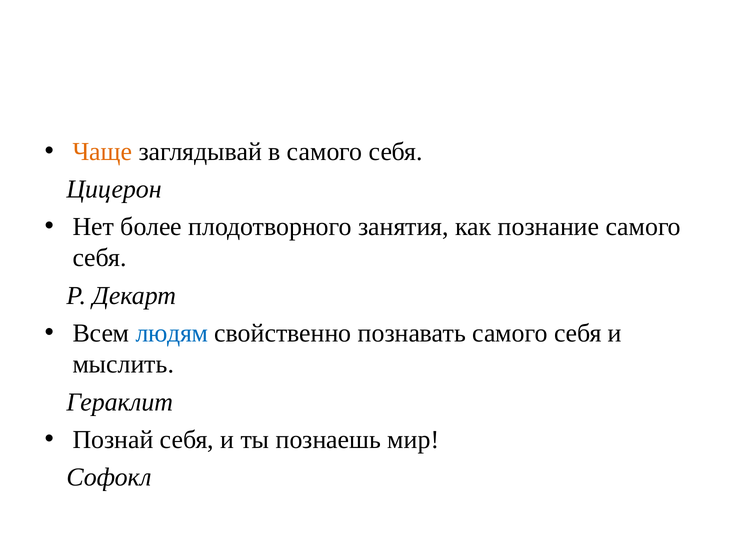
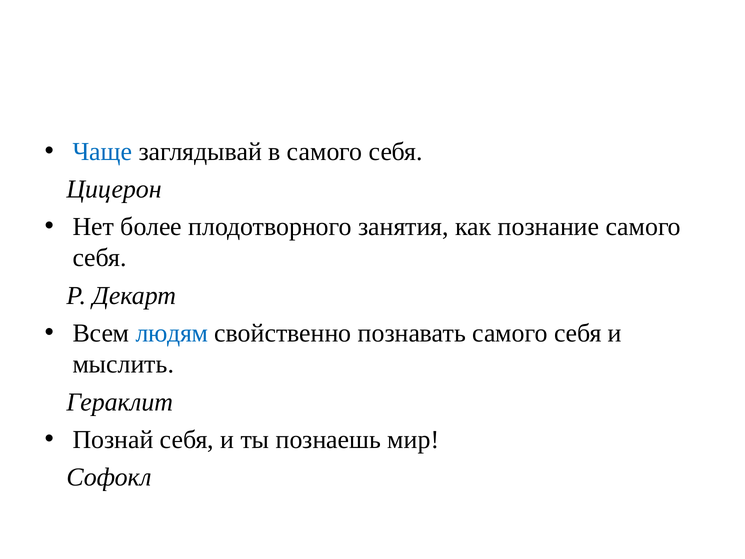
Чаще colour: orange -> blue
